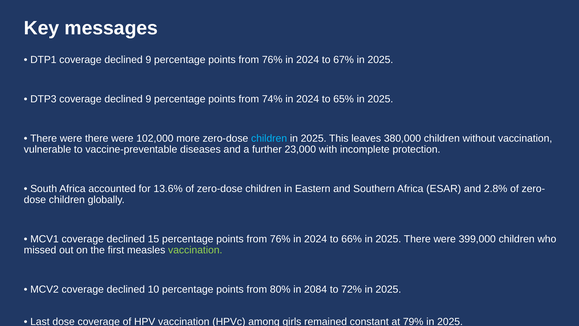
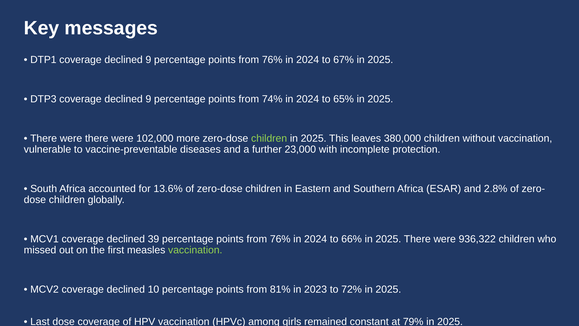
children at (269, 138) colour: light blue -> light green
15: 15 -> 39
399,000: 399,000 -> 936,322
80%: 80% -> 81%
2084: 2084 -> 2023
